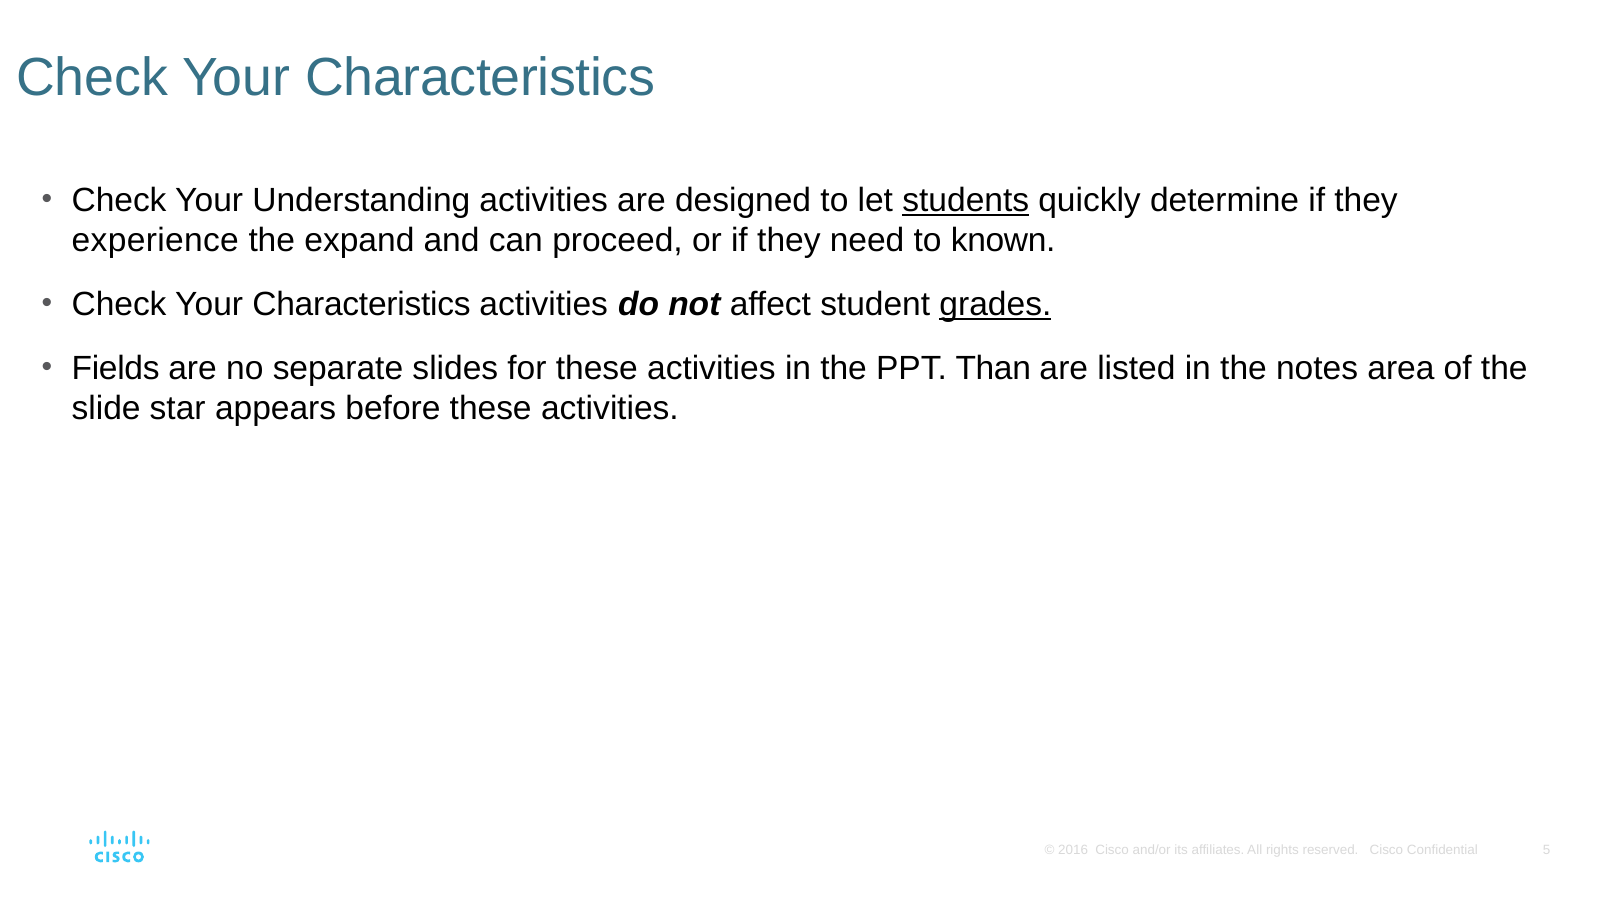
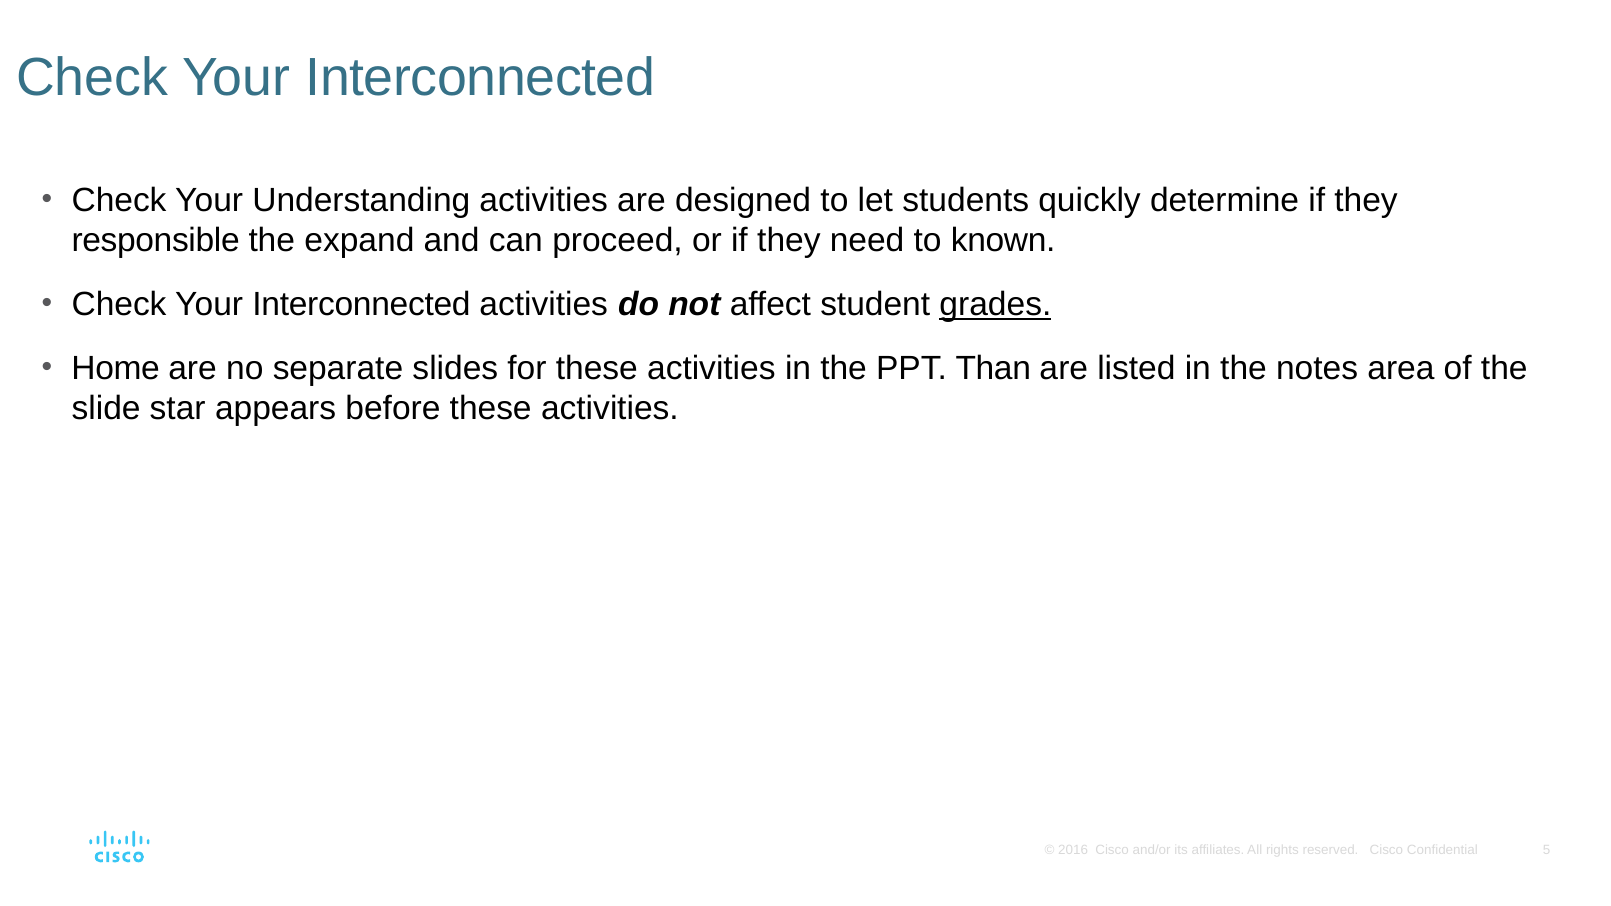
Characteristics at (480, 78): Characteristics -> Interconnected
students underline: present -> none
experience: experience -> responsible
Characteristics at (361, 305): Characteristics -> Interconnected
Fields: Fields -> Home
